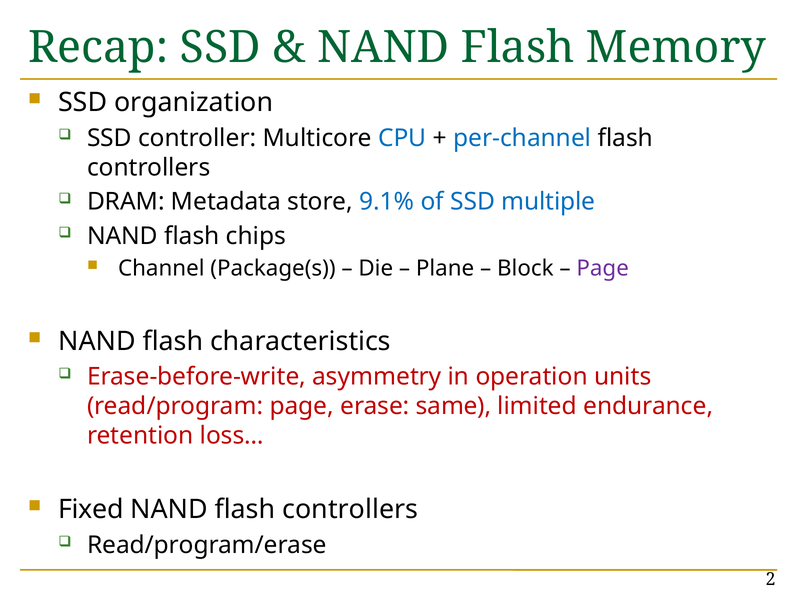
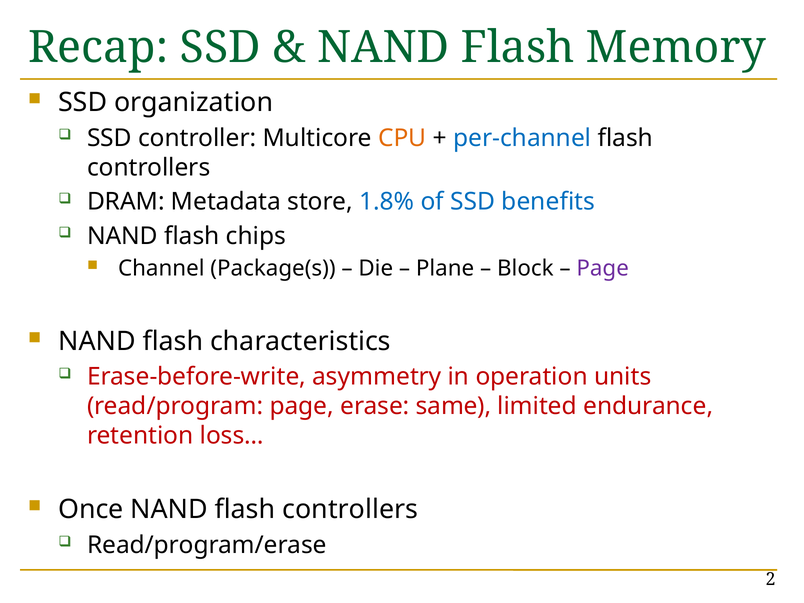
CPU colour: blue -> orange
9.1%: 9.1% -> 1.8%
multiple: multiple -> benefits
Fixed: Fixed -> Once
